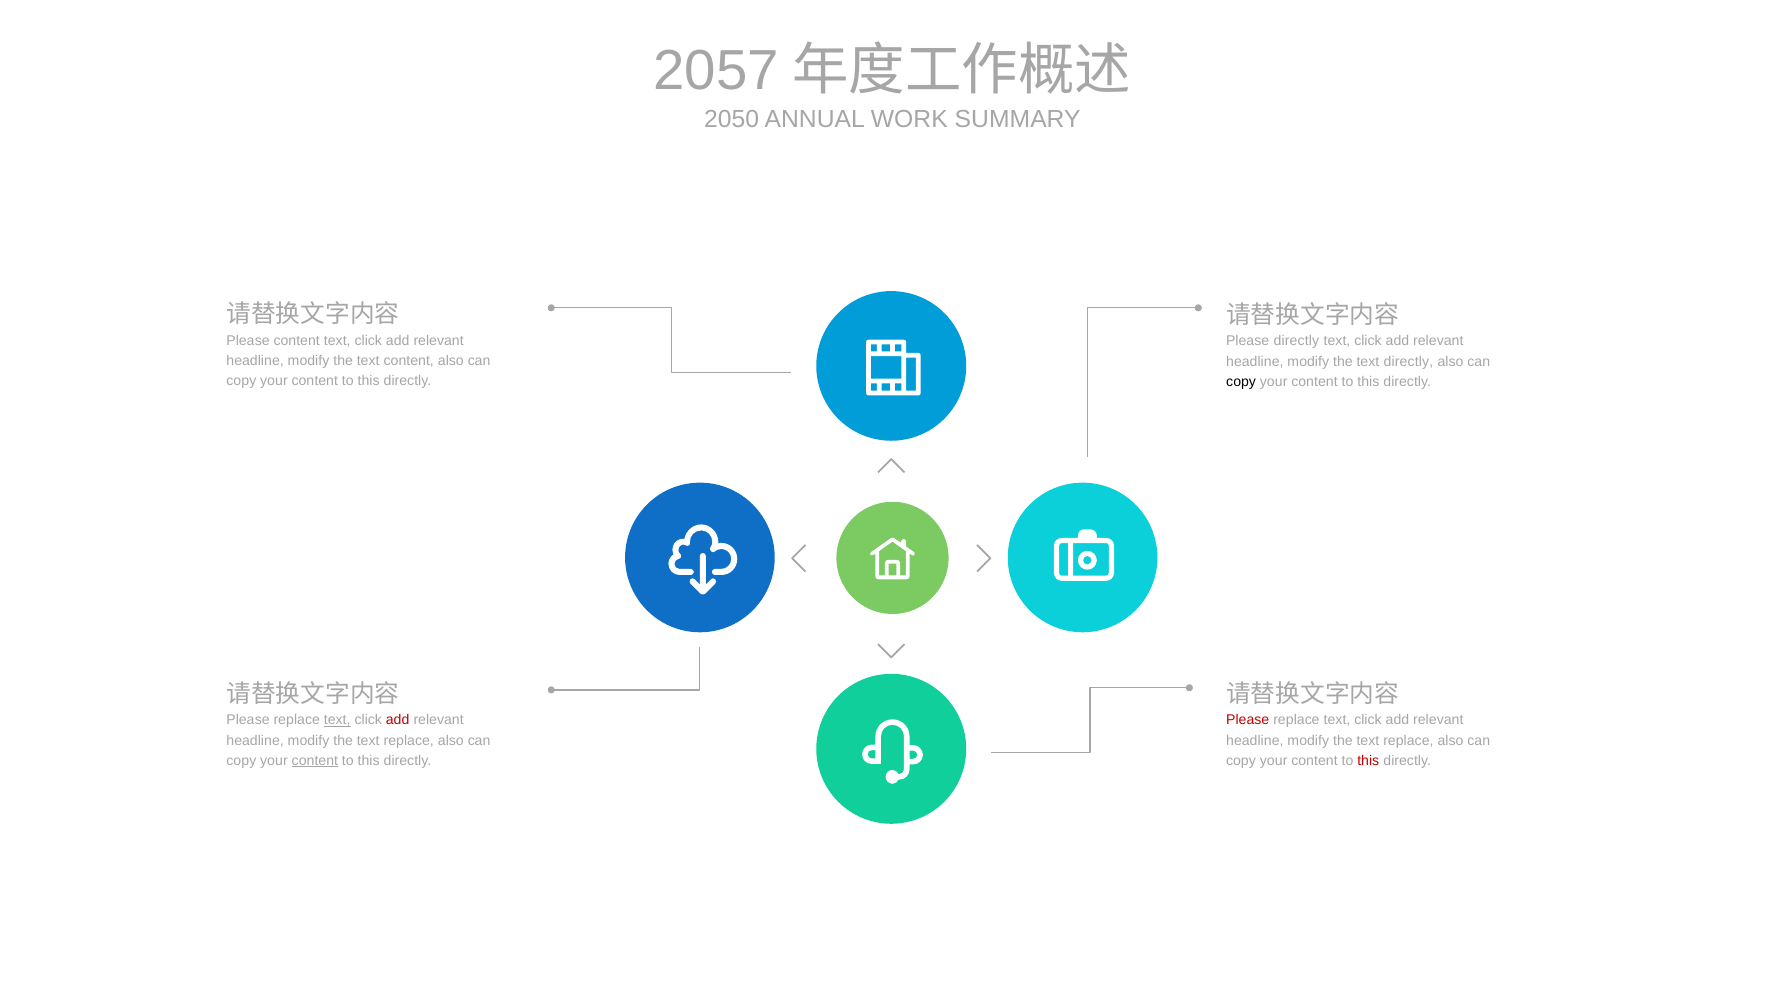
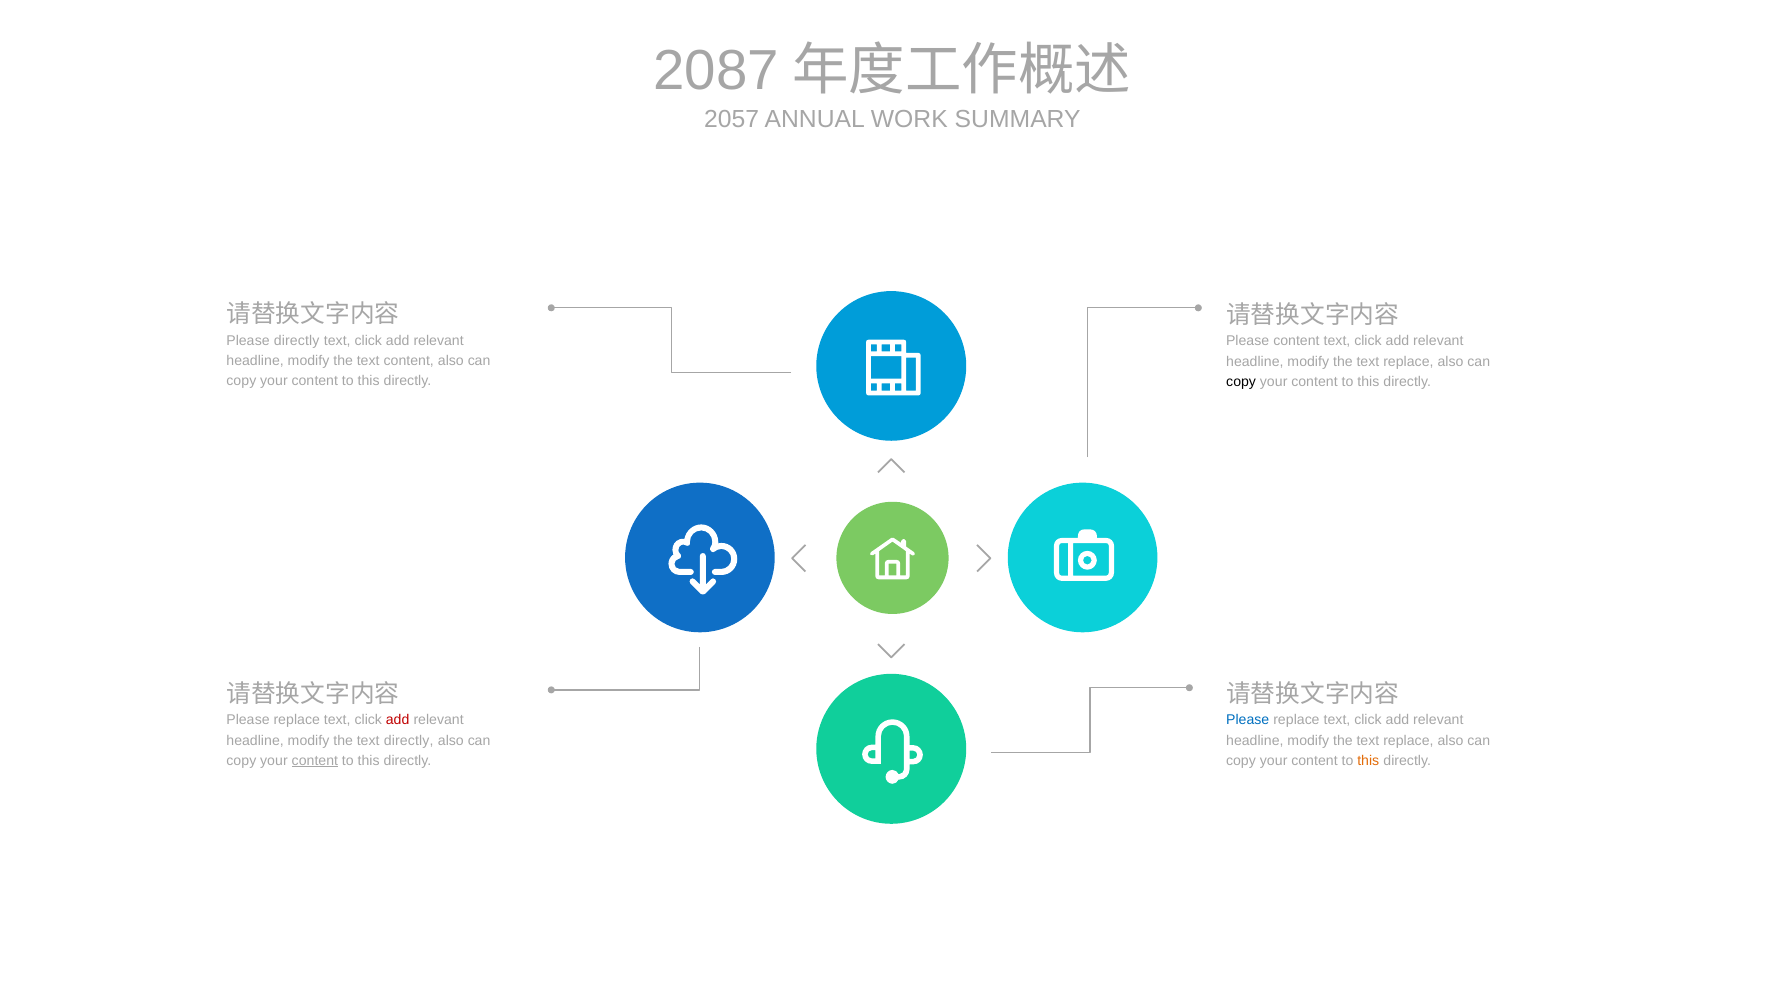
2057: 2057 -> 2087
2050: 2050 -> 2057
Please content: content -> directly
Please directly: directly -> content
directly at (1408, 362): directly -> replace
text at (337, 720) underline: present -> none
Please at (1248, 720) colour: red -> blue
replace at (409, 741): replace -> directly
this at (1368, 761) colour: red -> orange
